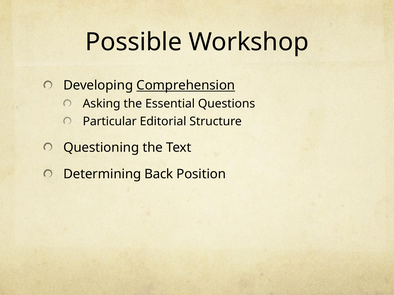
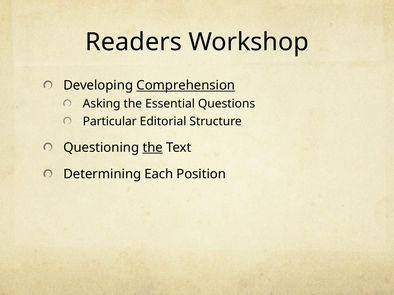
Possible: Possible -> Readers
the at (153, 148) underline: none -> present
Back: Back -> Each
